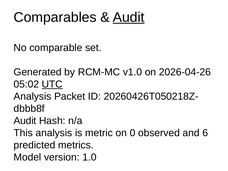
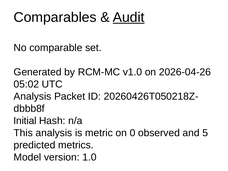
UTC underline: present -> none
Audit at (25, 121): Audit -> Initial
6: 6 -> 5
